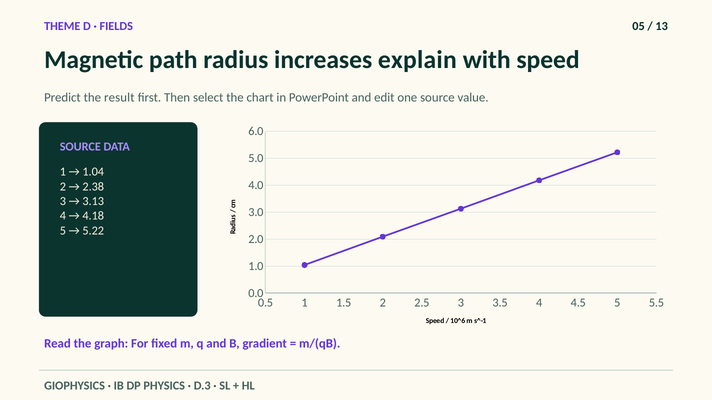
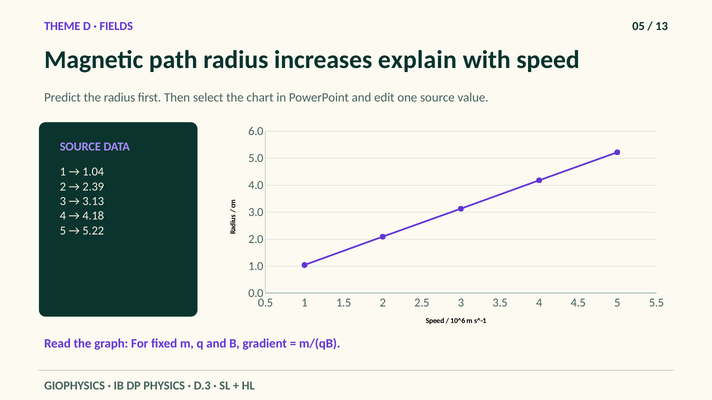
the result: result -> radius
2.38: 2.38 -> 2.39
